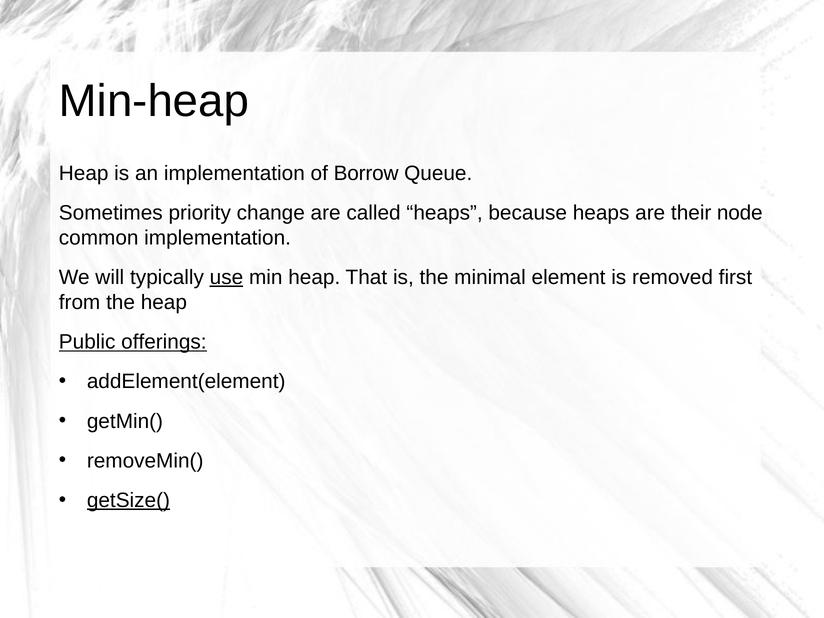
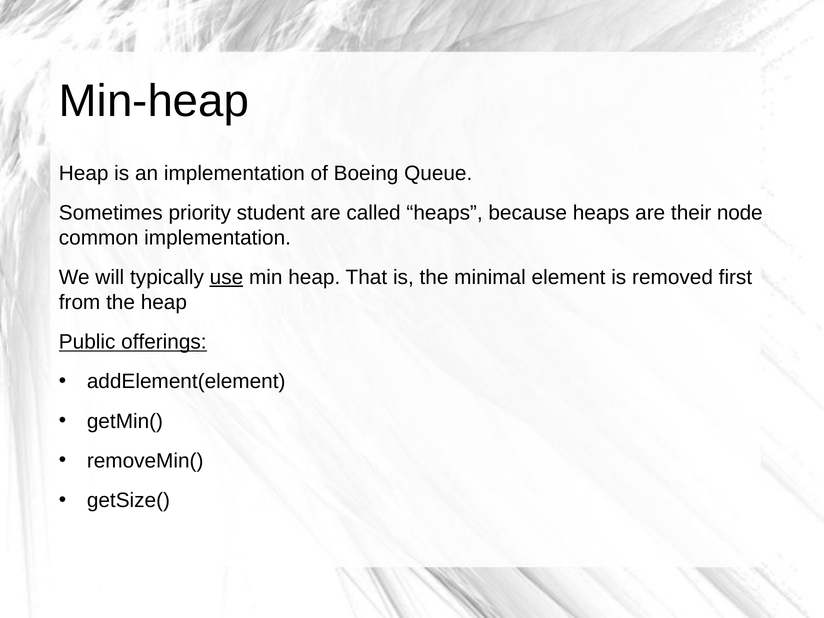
Borrow: Borrow -> Boeing
change: change -> student
getSize( underline: present -> none
